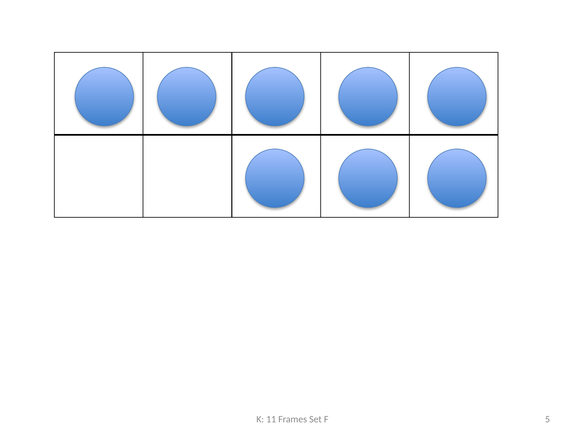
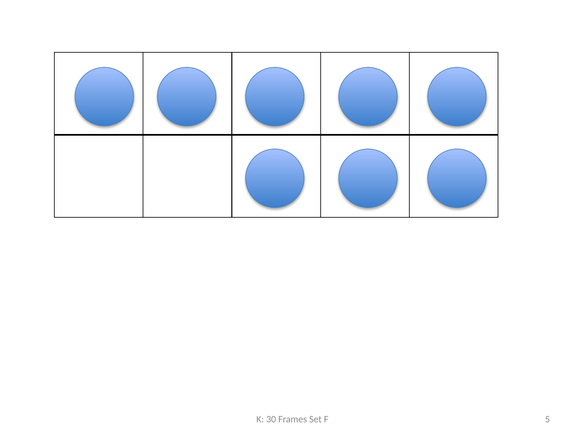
11: 11 -> 30
